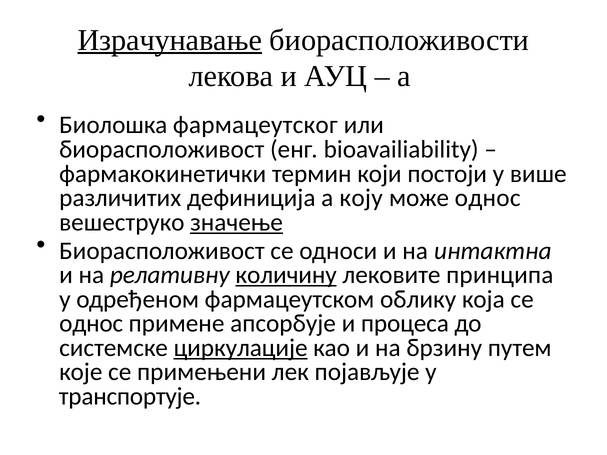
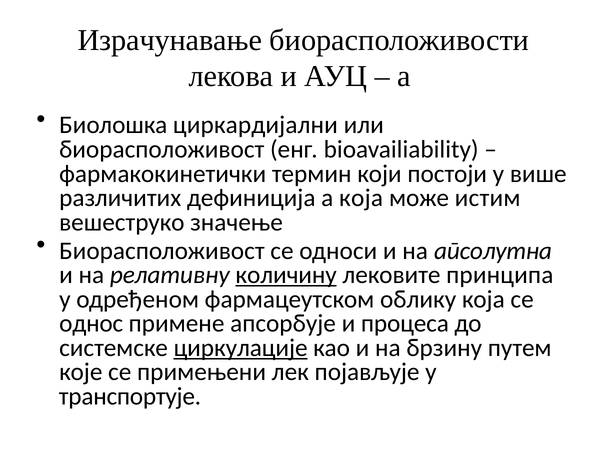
Израчунавање underline: present -> none
фармацеутског: фармацеутског -> циркардијални
а коју: коју -> која
може однос: однос -> истим
значење underline: present -> none
интактна: интактна -> апсолутна
